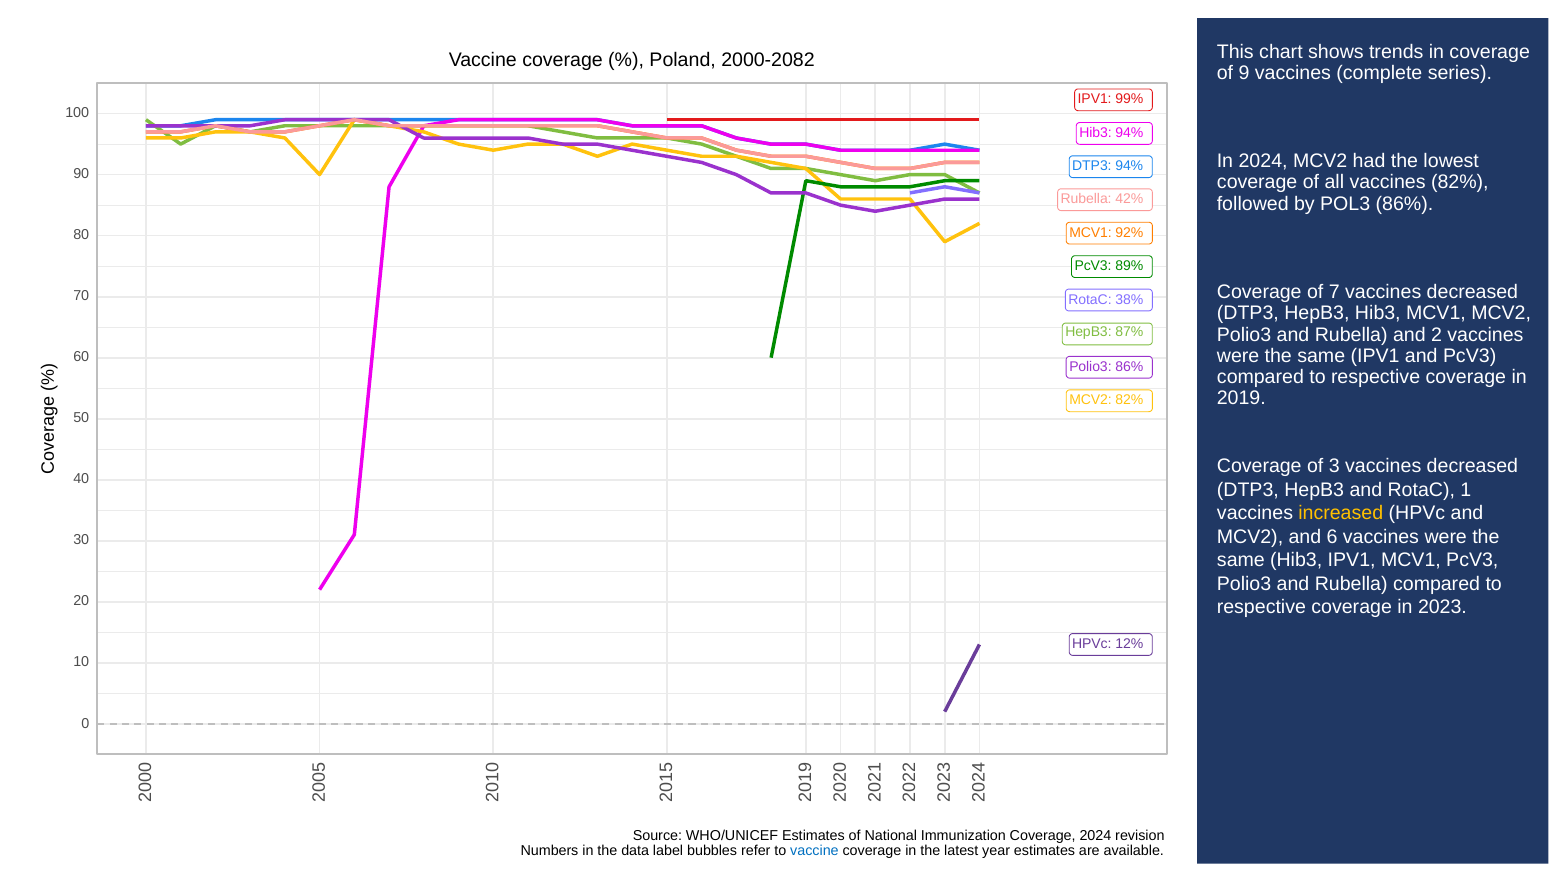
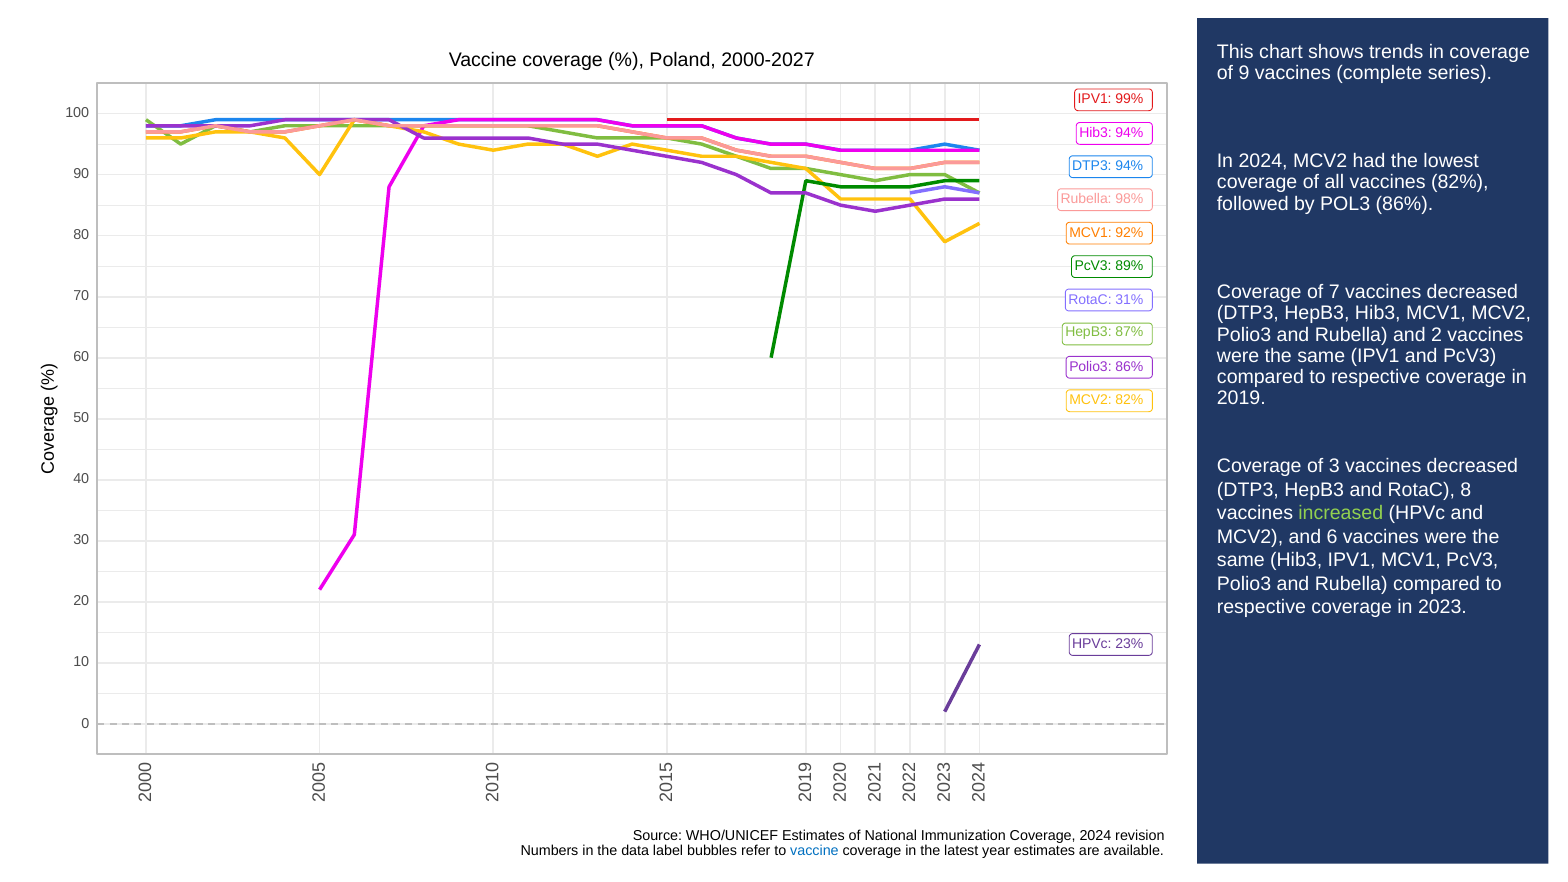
2000-2082: 2000-2082 -> 2000-2027
42%: 42% -> 98%
38%: 38% -> 31%
RotaC 1: 1 -> 8
increased colour: yellow -> light green
12%: 12% -> 23%
